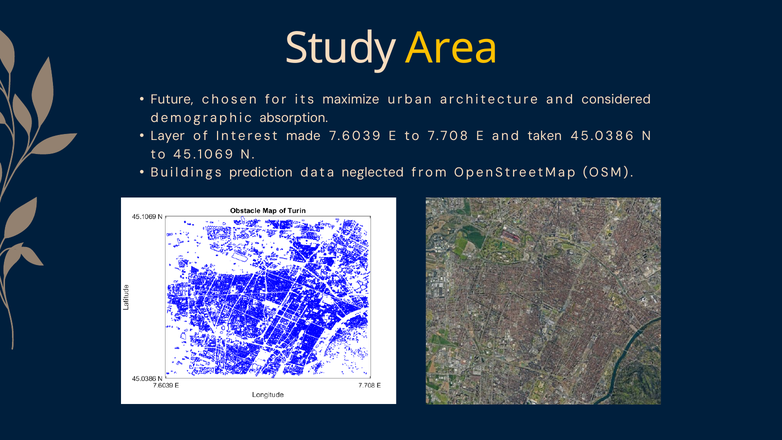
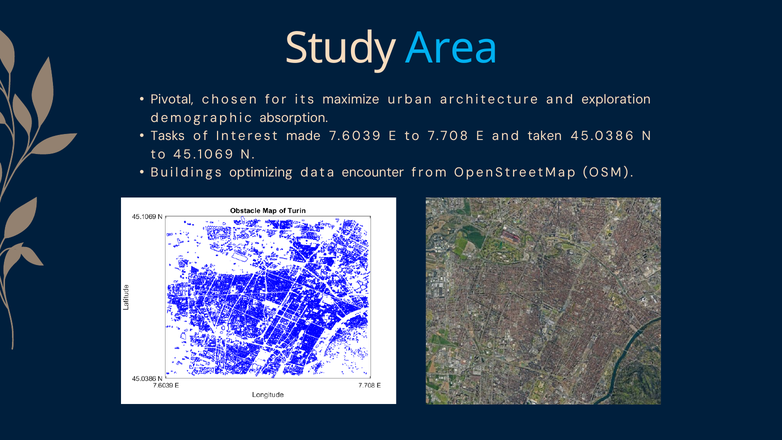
Area colour: yellow -> light blue
Future: Future -> Pivotal
considered: considered -> exploration
Layer: Layer -> Tasks
prediction: prediction -> optimizing
neglected: neglected -> encounter
